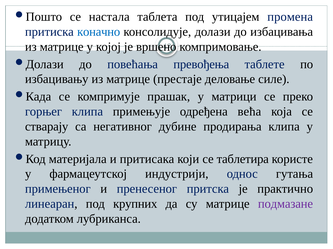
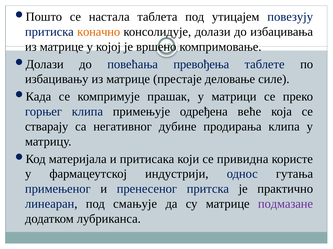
промена: промена -> повезују
коначно colour: blue -> orange
већа: већа -> веће
таблетира: таблетира -> привидна
крупних: крупних -> смањује
